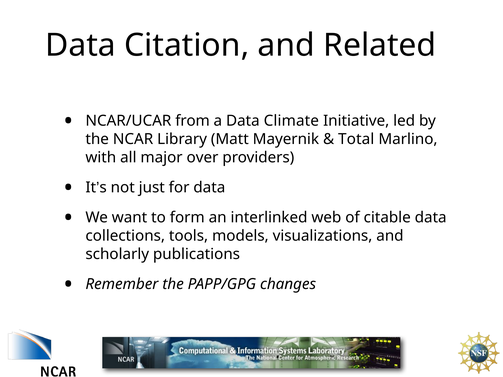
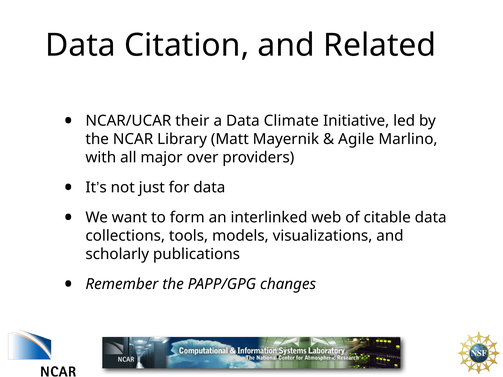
from: from -> their
Total: Total -> Agile
